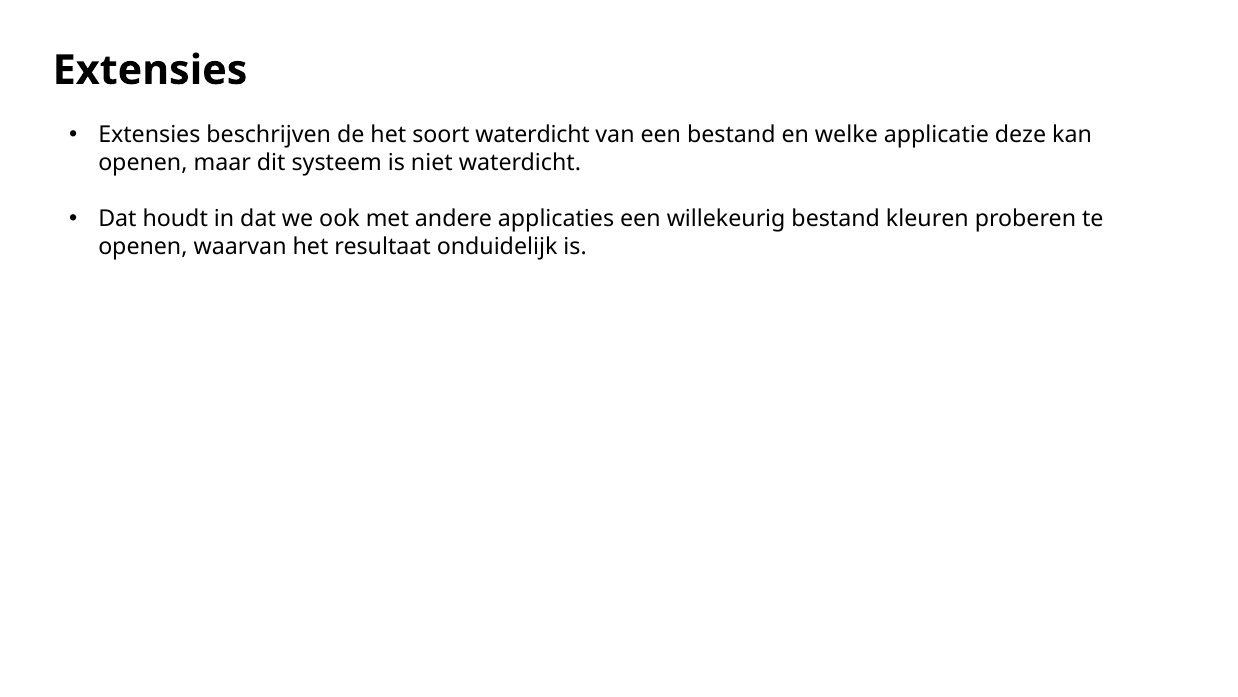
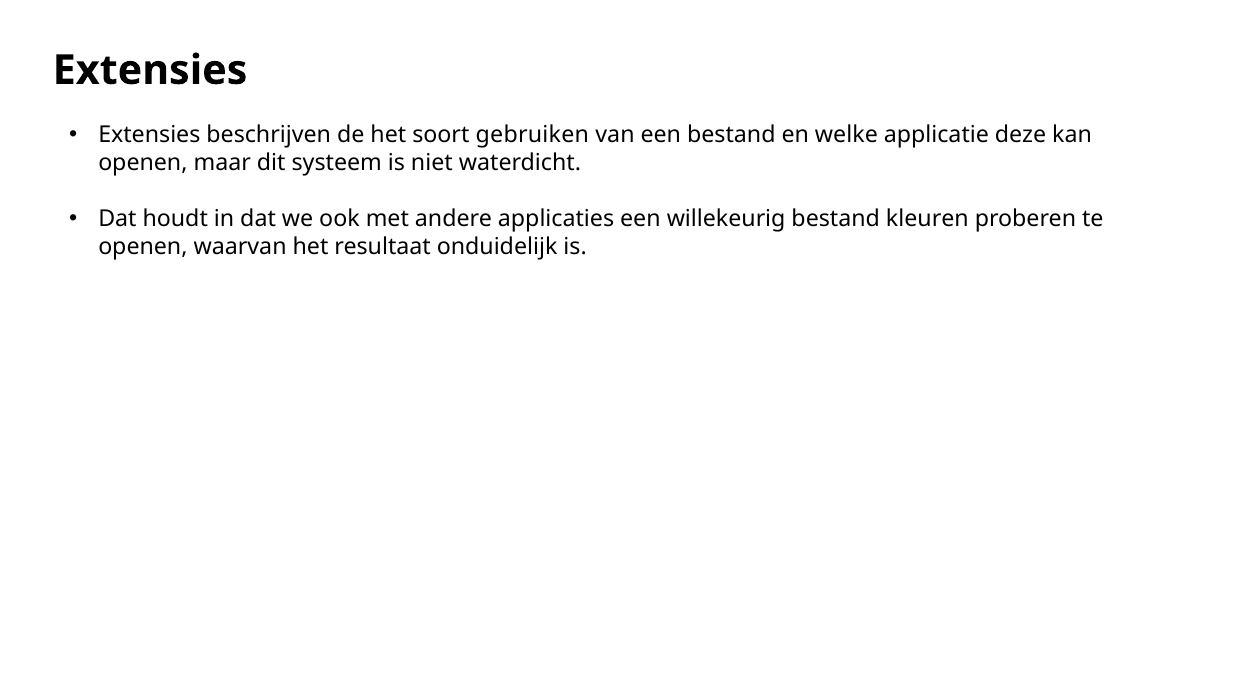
soort waterdicht: waterdicht -> gebruiken
